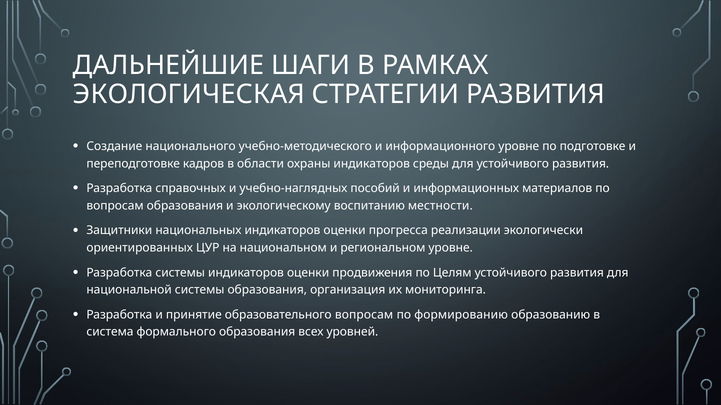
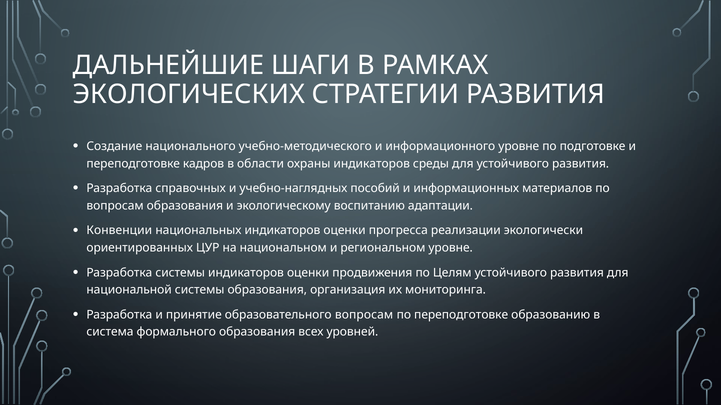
ЭКОЛОГИЧЕСКАЯ: ЭКОЛОГИЧЕСКАЯ -> ЭКОЛОГИЧЕСКИХ
местности: местности -> адаптации
Защитники: Защитники -> Конвенции
по формированию: формированию -> переподготовке
